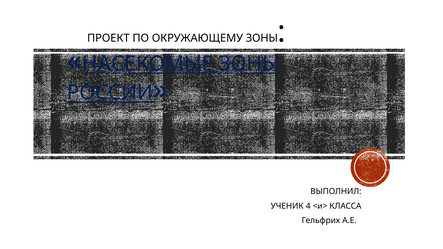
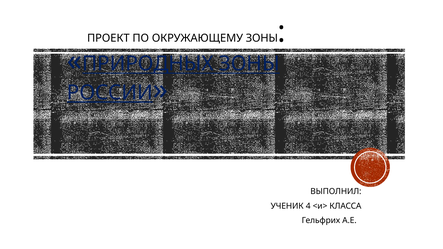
НАСЕКОМЫЕ: НАСЕКОМЫЕ -> ПРИРОДНЫХ
